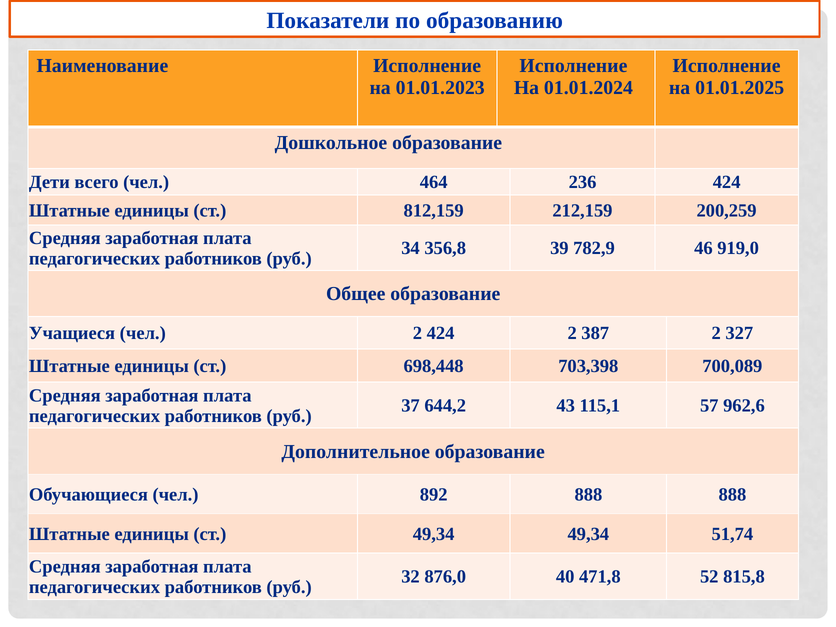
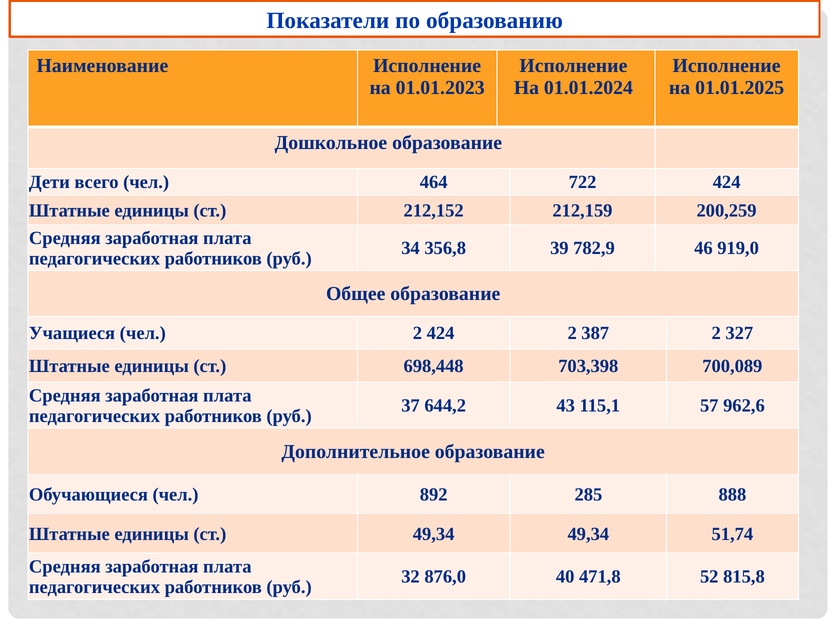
236: 236 -> 722
812,159: 812,159 -> 212,152
892 888: 888 -> 285
